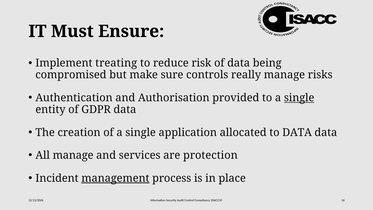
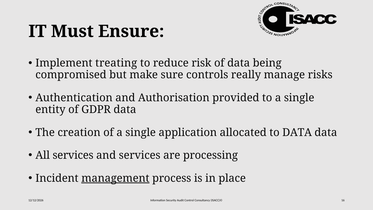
single at (299, 98) underline: present -> none
All manage: manage -> services
protection: protection -> processing
